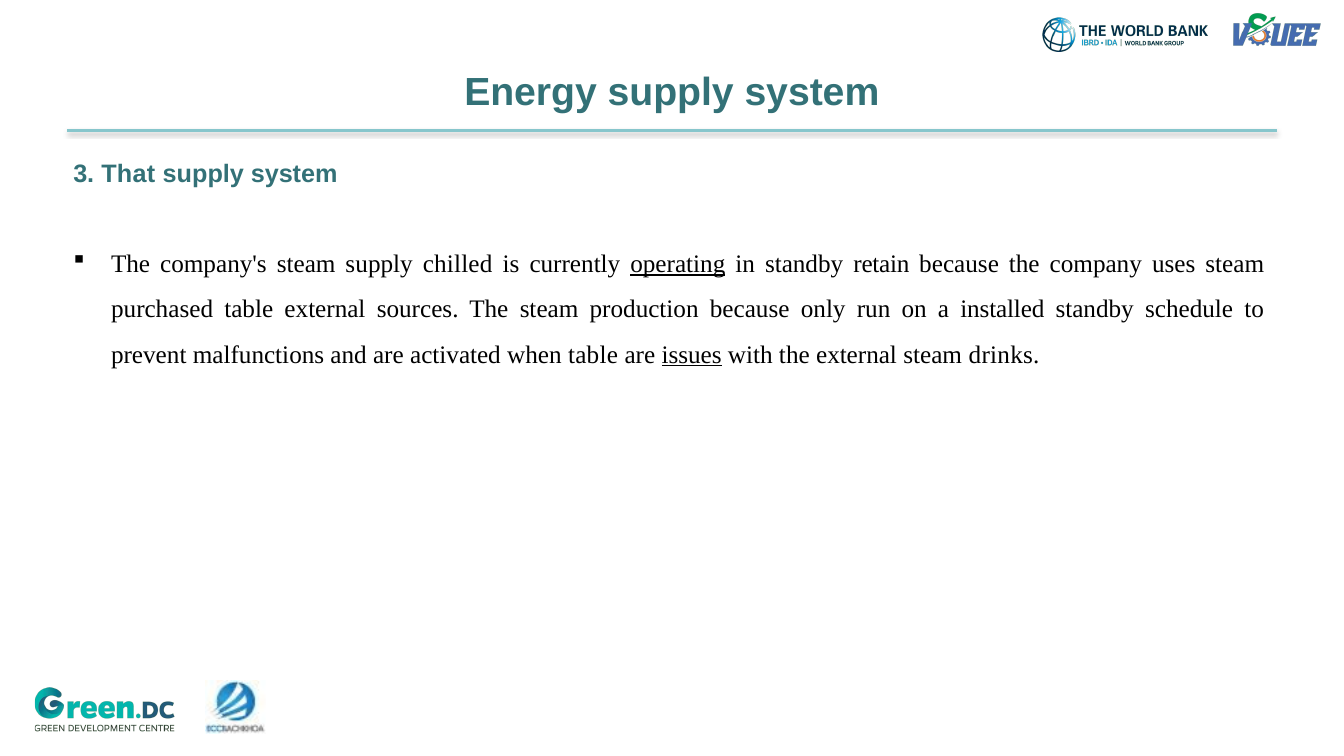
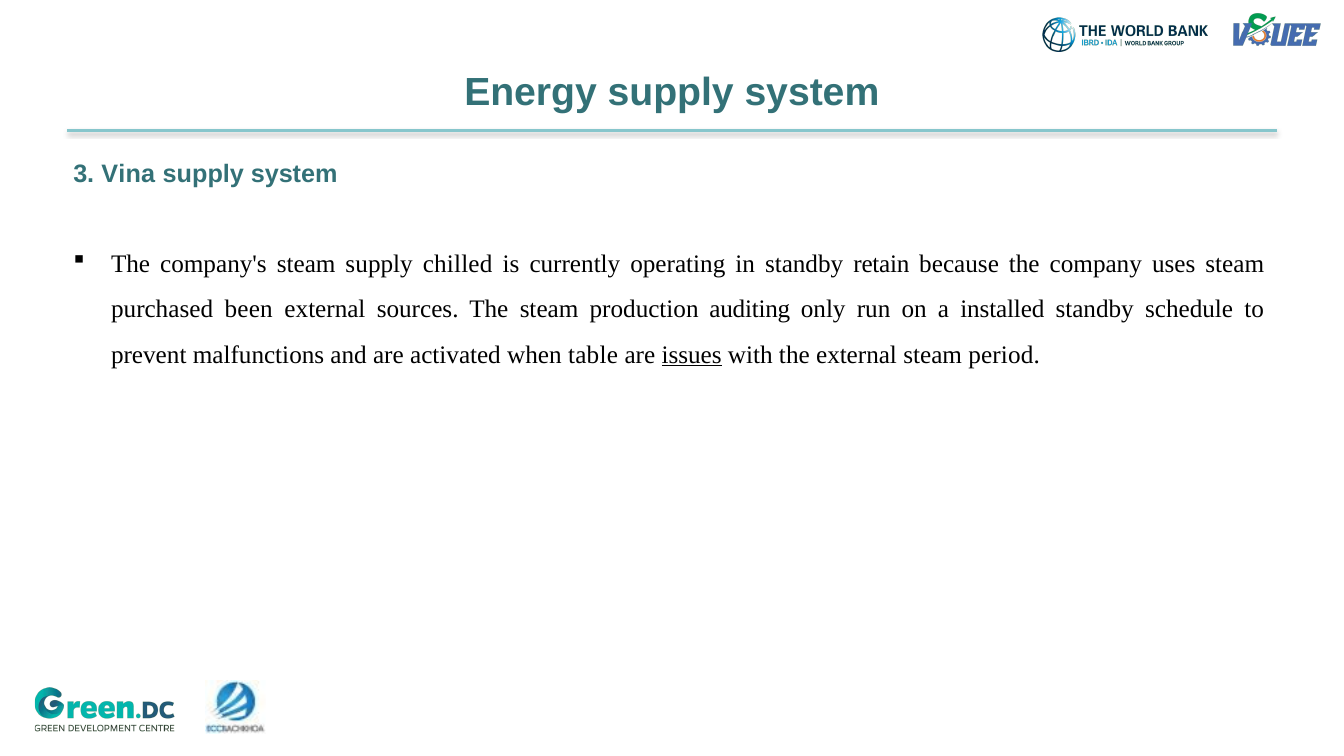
That: That -> Vina
operating underline: present -> none
purchased table: table -> been
production because: because -> auditing
drinks: drinks -> period
